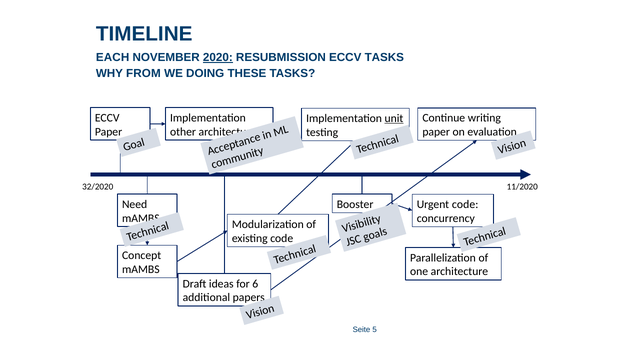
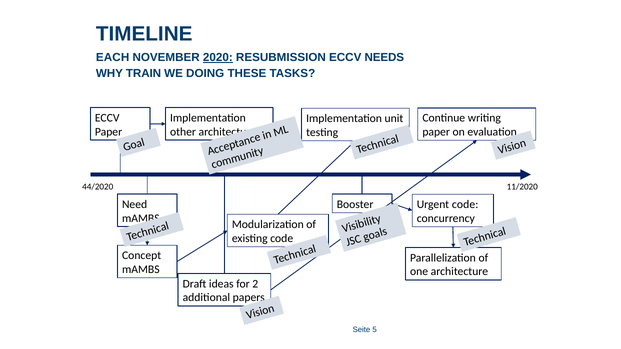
ECCV TASKS: TASKS -> NEEDS
FROM: FROM -> TRAIN
unit underline: present -> none
32/2020: 32/2020 -> 44/2020
6: 6 -> 2
